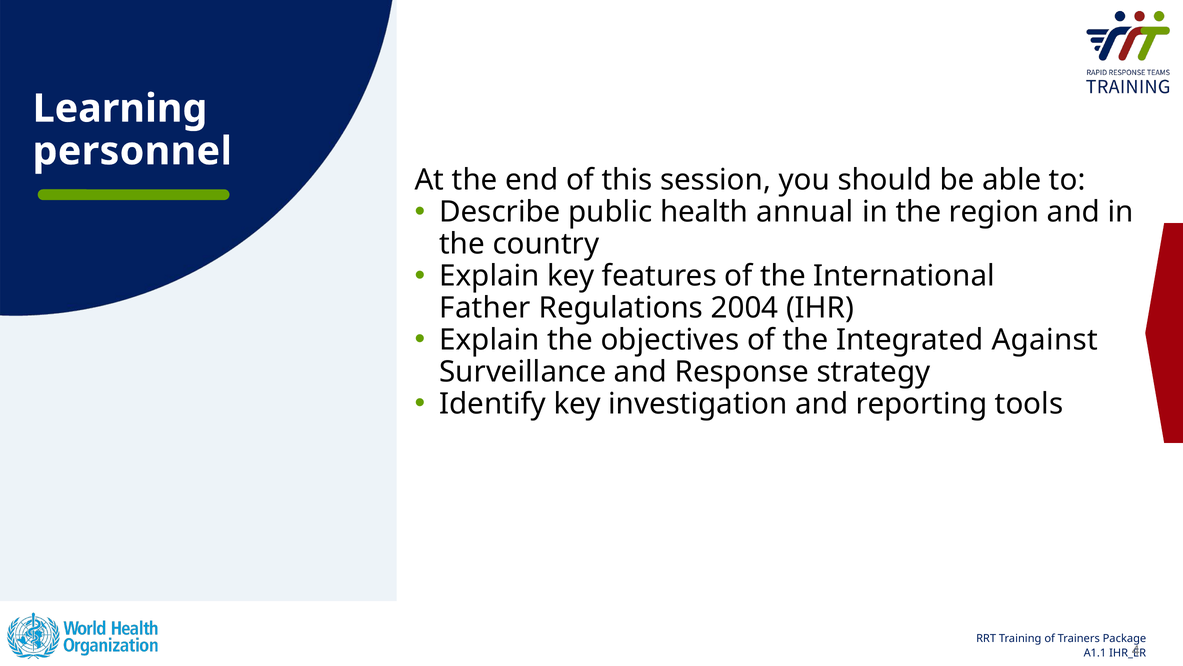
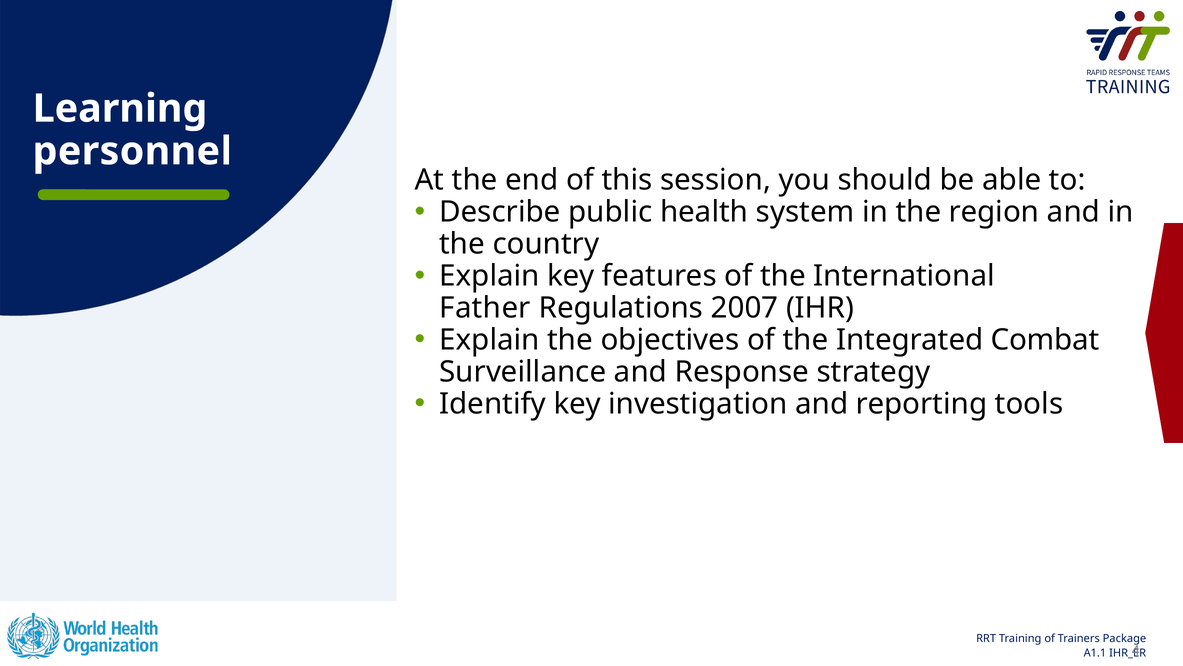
annual: annual -> system
2004: 2004 -> 2007
Against: Against -> Combat
